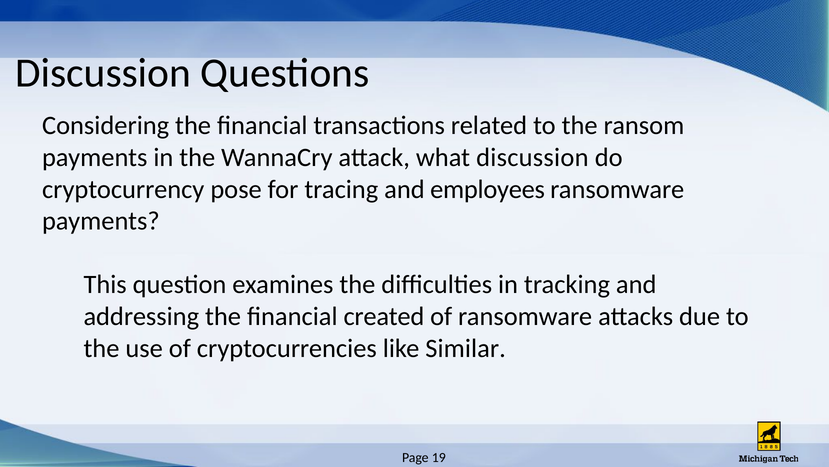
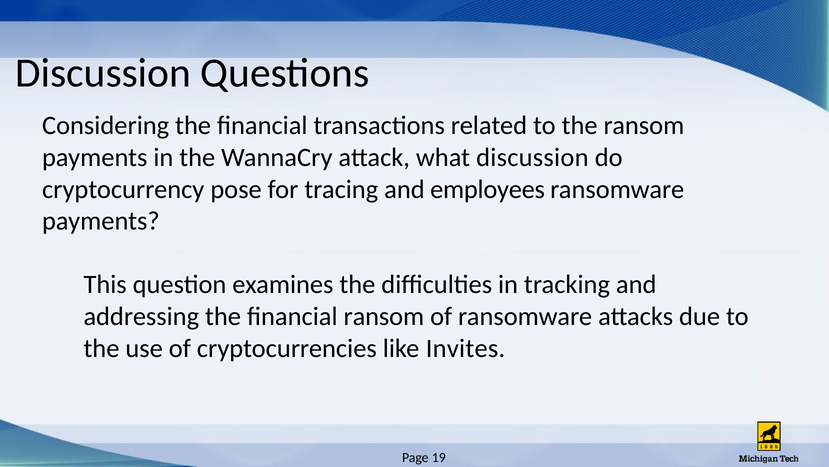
financial created: created -> ransom
Similar: Similar -> Invites
